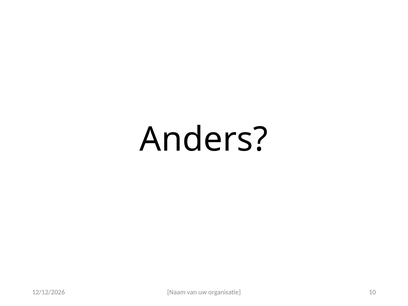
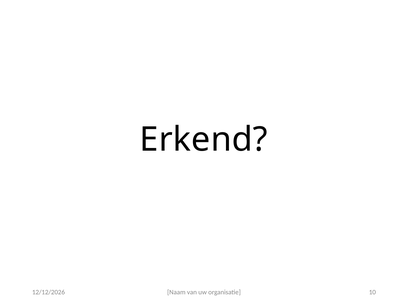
Anders: Anders -> Erkend
